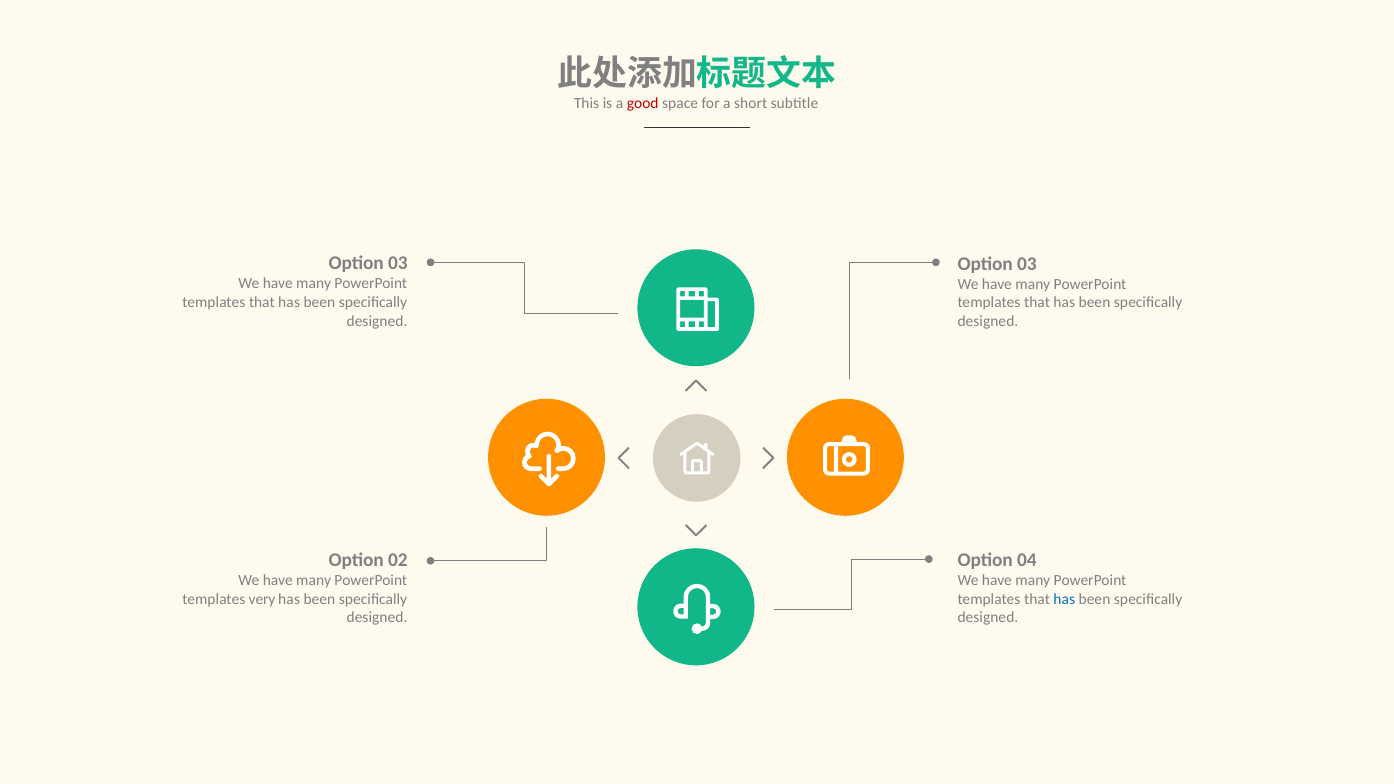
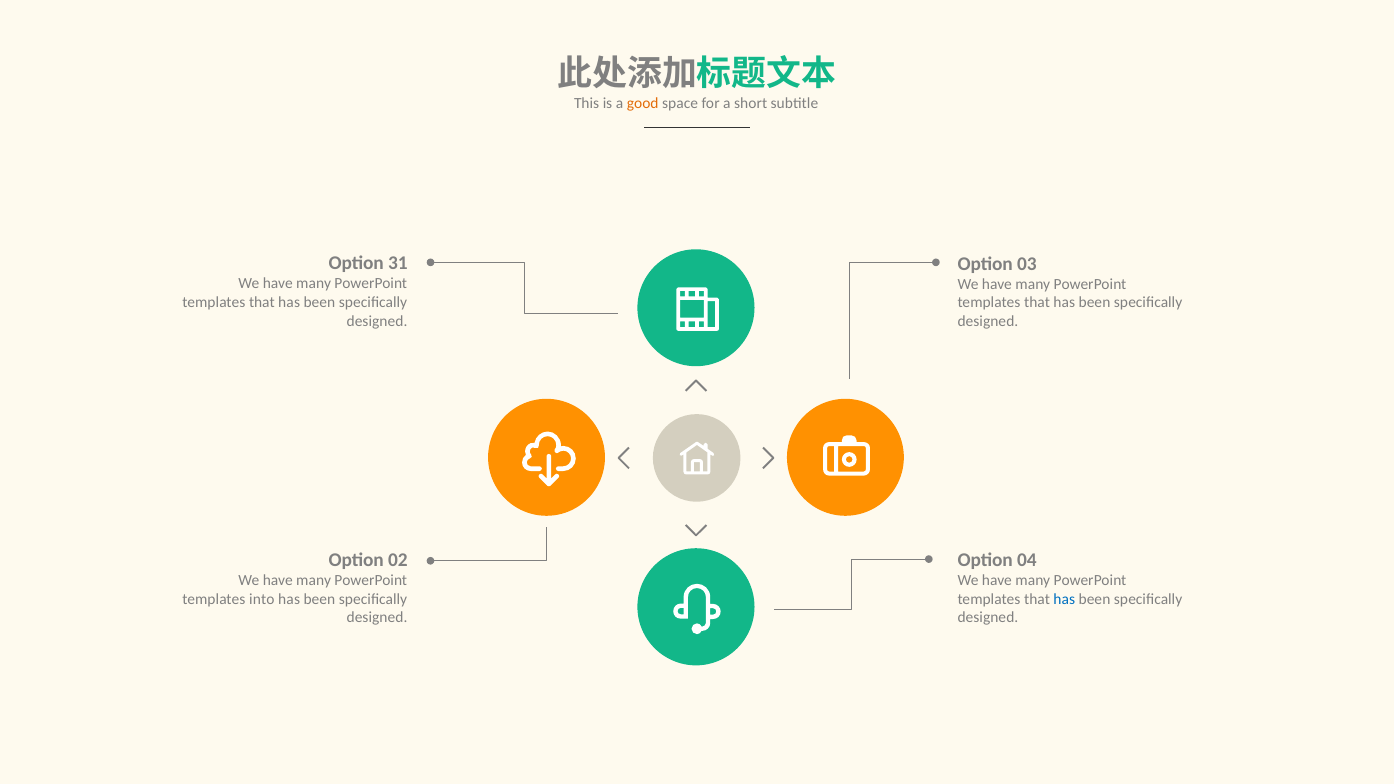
good colour: red -> orange
03 at (398, 263): 03 -> 31
very: very -> into
